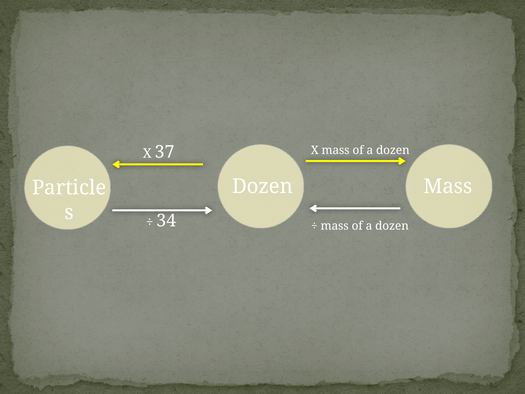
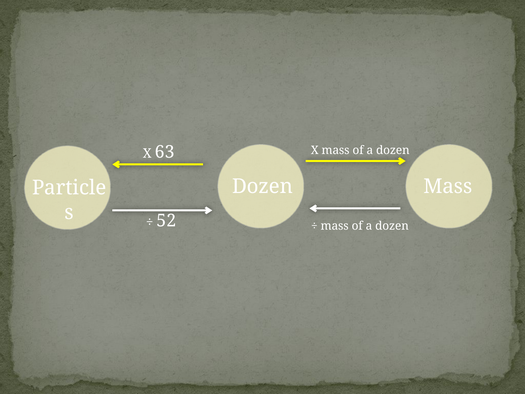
37: 37 -> 63
34: 34 -> 52
